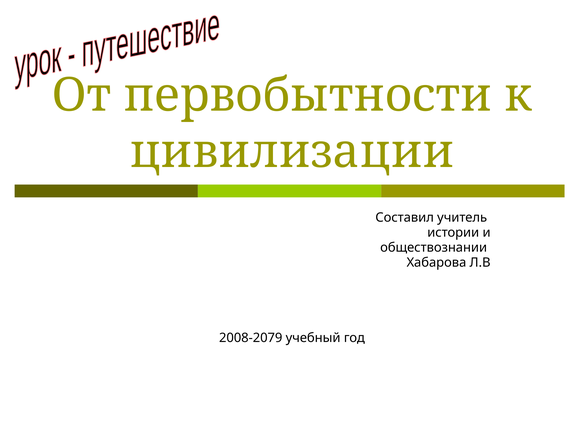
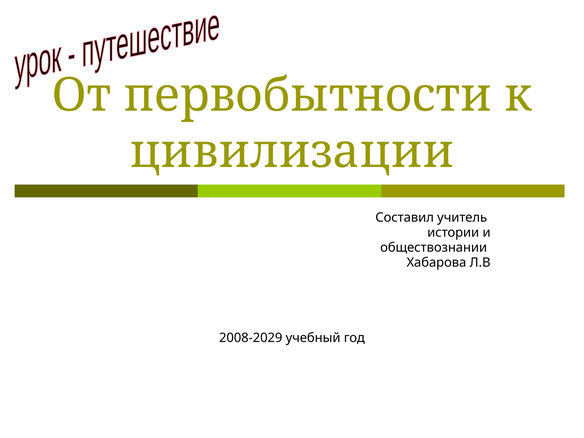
2008-2079: 2008-2079 -> 2008-2029
